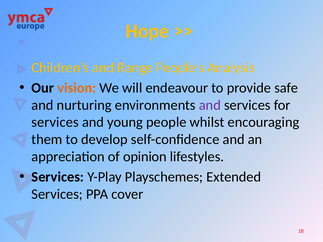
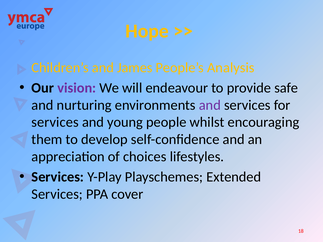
Range: Range -> James
vision colour: orange -> purple
opinion: opinion -> choices
